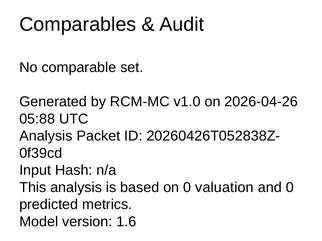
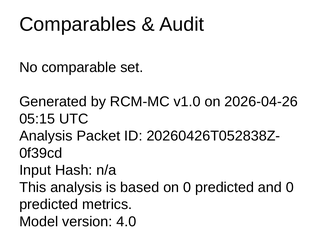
05:88: 05:88 -> 05:15
on 0 valuation: valuation -> predicted
1.6: 1.6 -> 4.0
